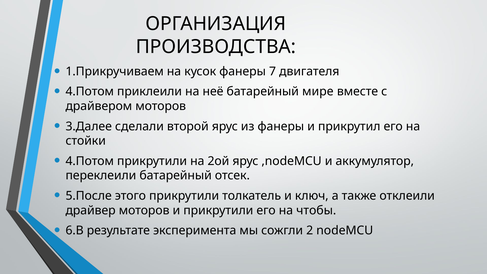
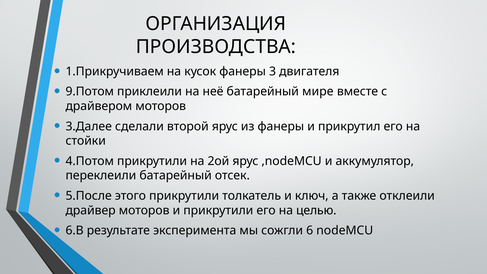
7: 7 -> 3
4.Потом at (90, 92): 4.Потом -> 9.Потом
чтобы: чтобы -> целью
2: 2 -> 6
